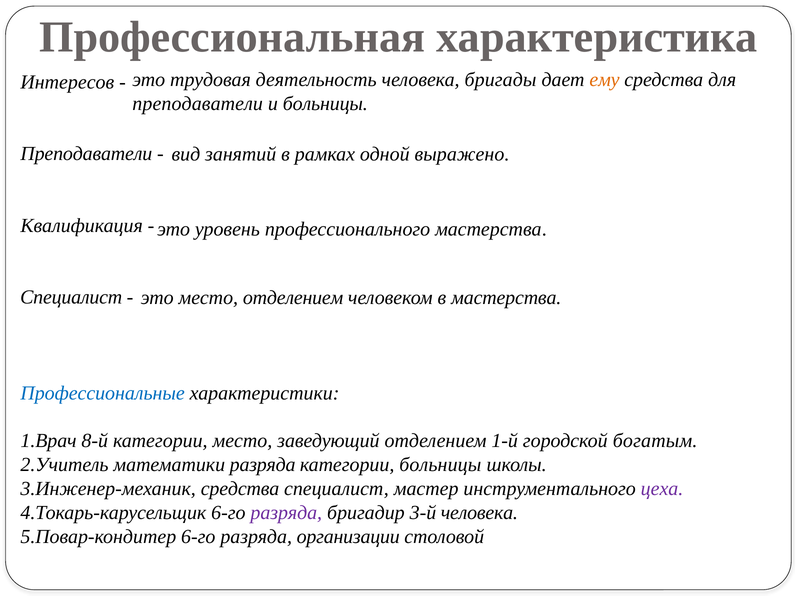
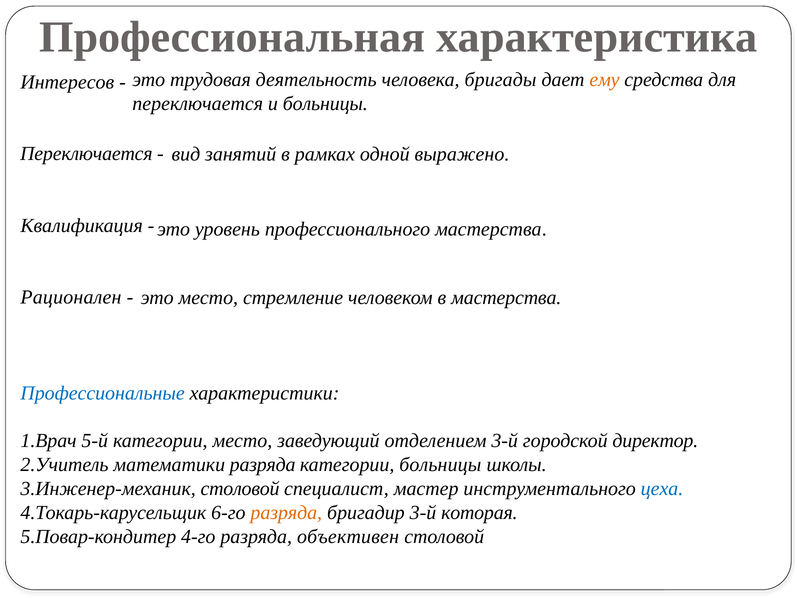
преподаватели at (198, 103): преподаватели -> переключается
Преподаватели at (86, 154): Преподаватели -> Переключается
Специалист at (71, 297): Специалист -> Рационален
место отделением: отделением -> стремление
8-й: 8-й -> 5-й
отделением 1-й: 1-й -> 3-й
богатым: богатым -> директор
средства at (240, 489): средства -> столовой
цеха colour: purple -> blue
разряда at (286, 512) colour: purple -> orange
3-й человека: человека -> которая
6-го at (198, 536): 6-го -> 4-го
организации: организации -> объективен
